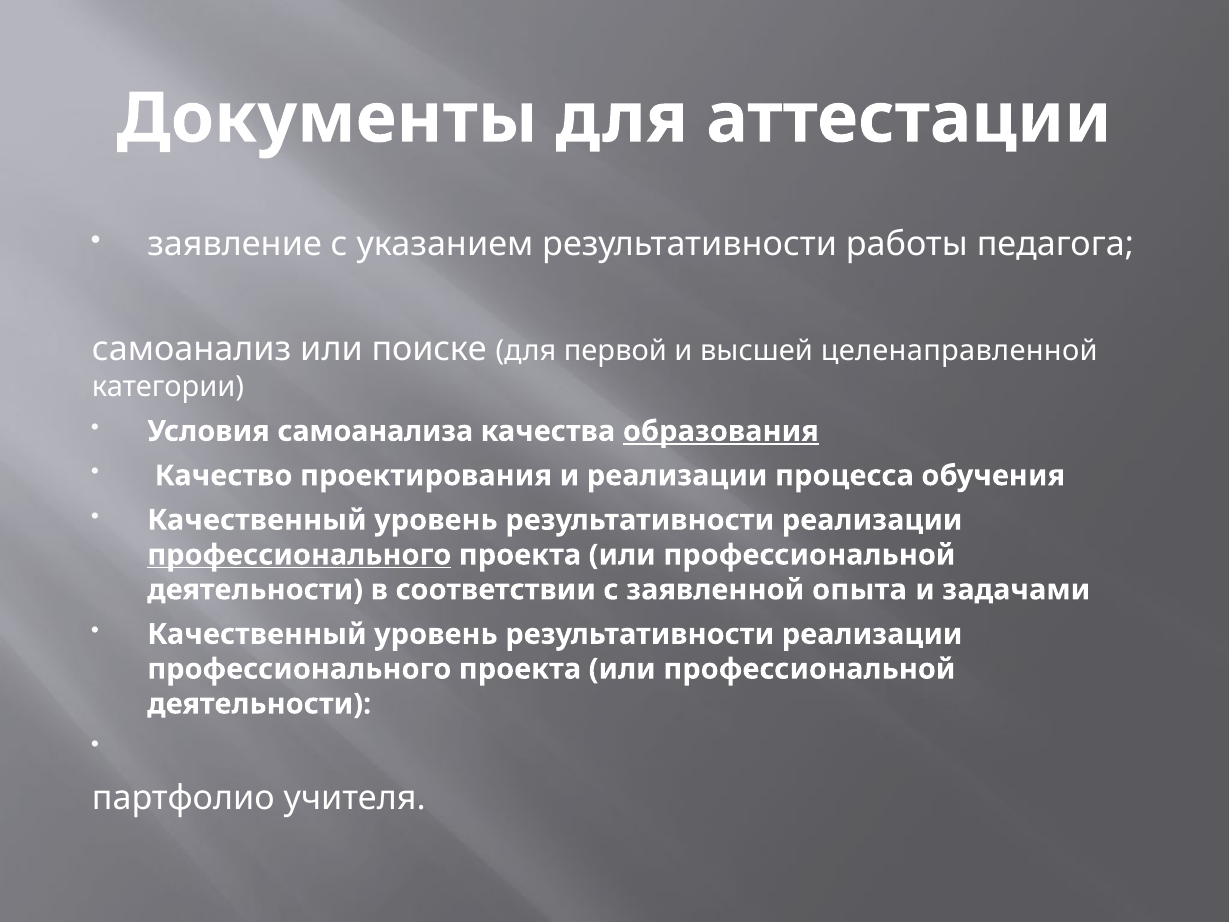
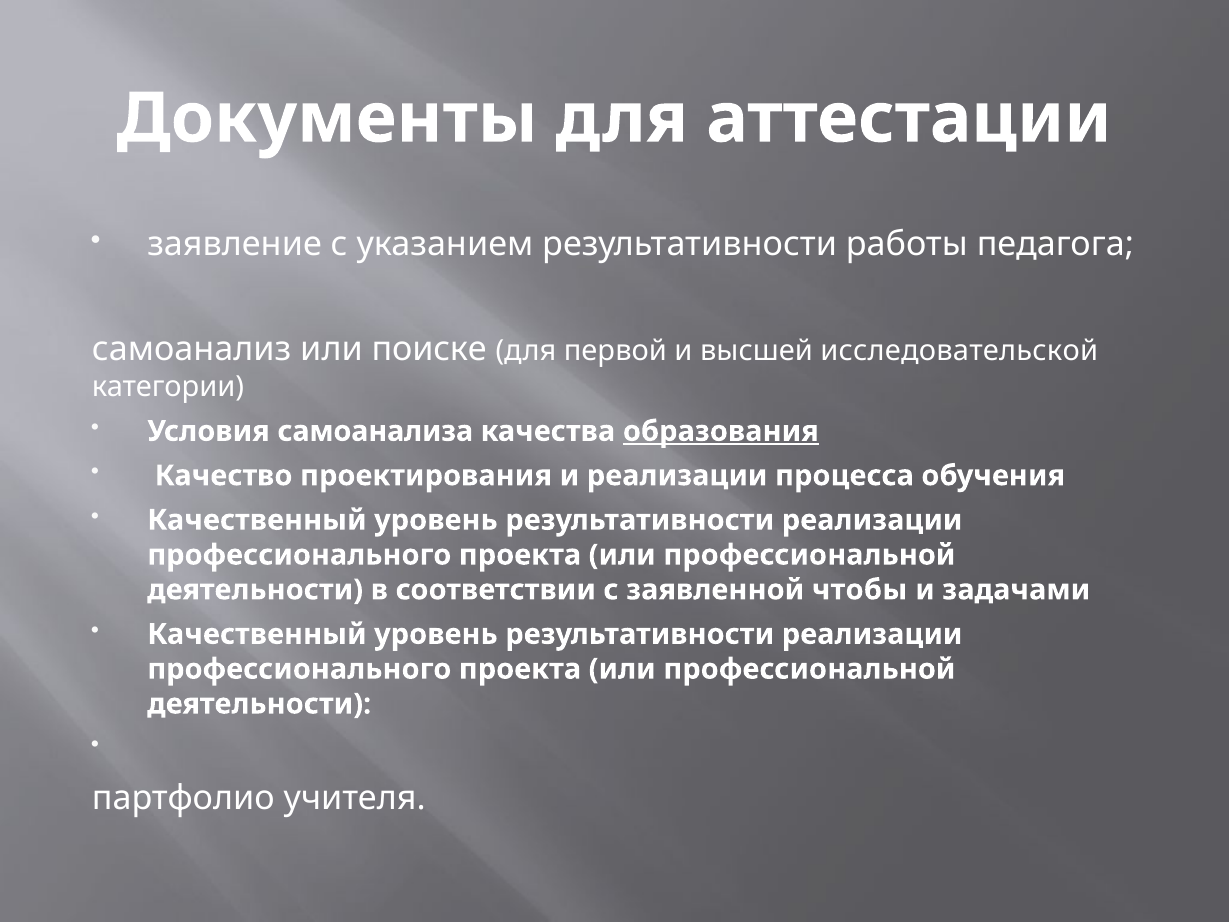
целенаправленной: целенаправленной -> исследовательской
профессионального at (299, 555) underline: present -> none
опыта: опыта -> чтобы
